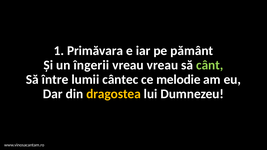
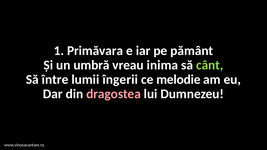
îngerii: îngerii -> umbră
vreau vreau: vreau -> inima
cântec: cântec -> îngerii
dragostea colour: yellow -> pink
